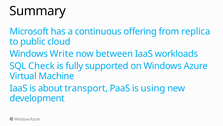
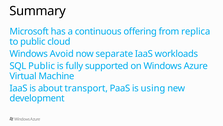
Write: Write -> Avoid
between: between -> separate
SQL Check: Check -> Public
